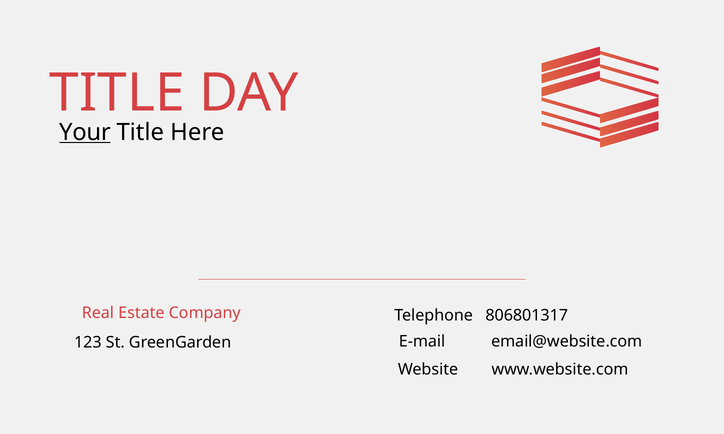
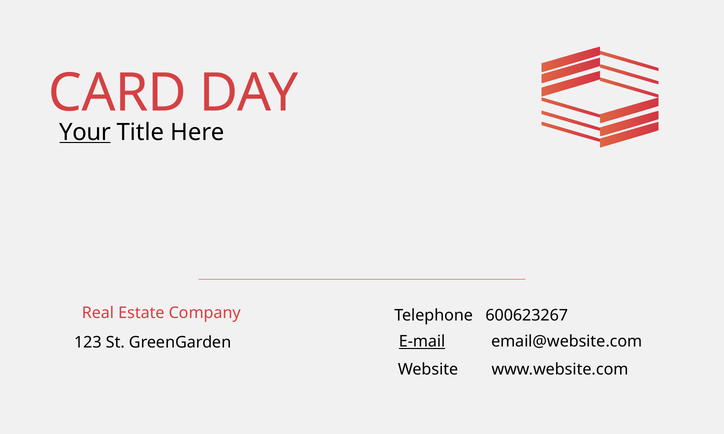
TITLE at (117, 93): TITLE -> CARD
806801317: 806801317 -> 600623267
E-mail underline: none -> present
